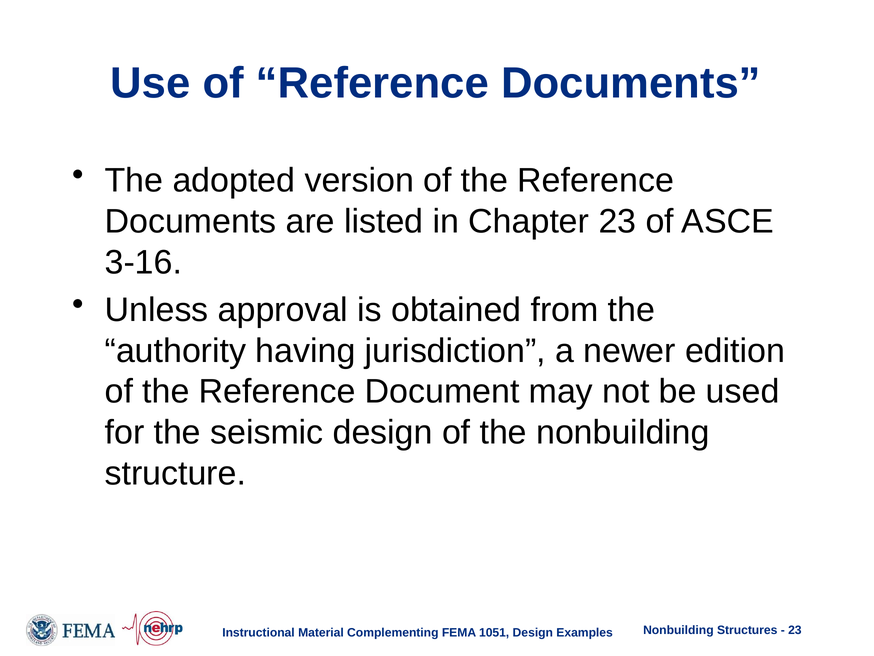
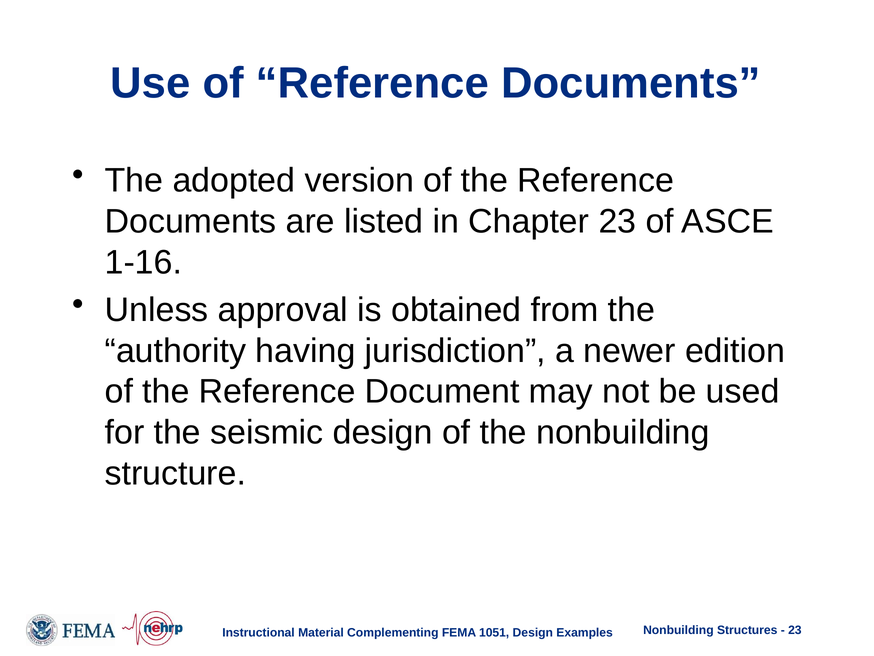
3-16: 3-16 -> 1-16
